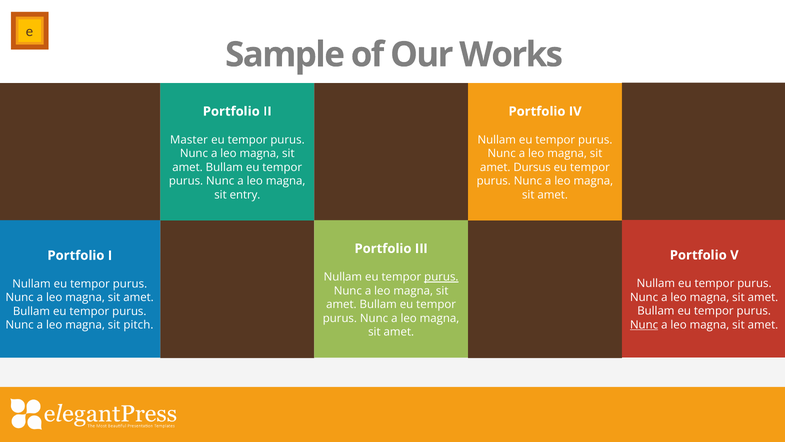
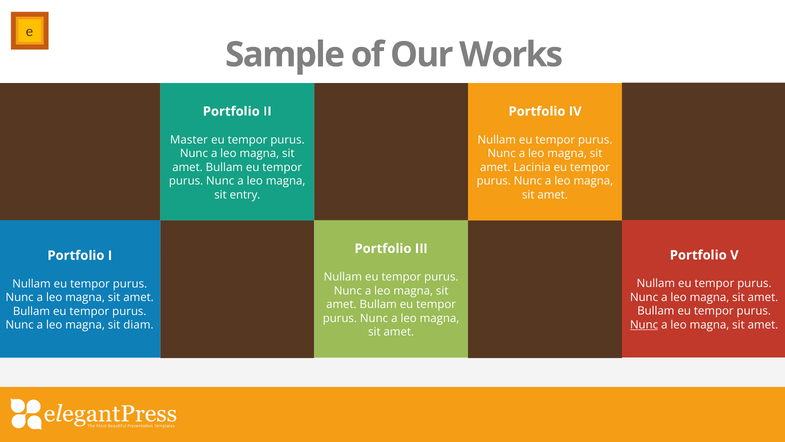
Dursus: Dursus -> Lacinia
purus at (441, 277) underline: present -> none
pitch: pitch -> diam
